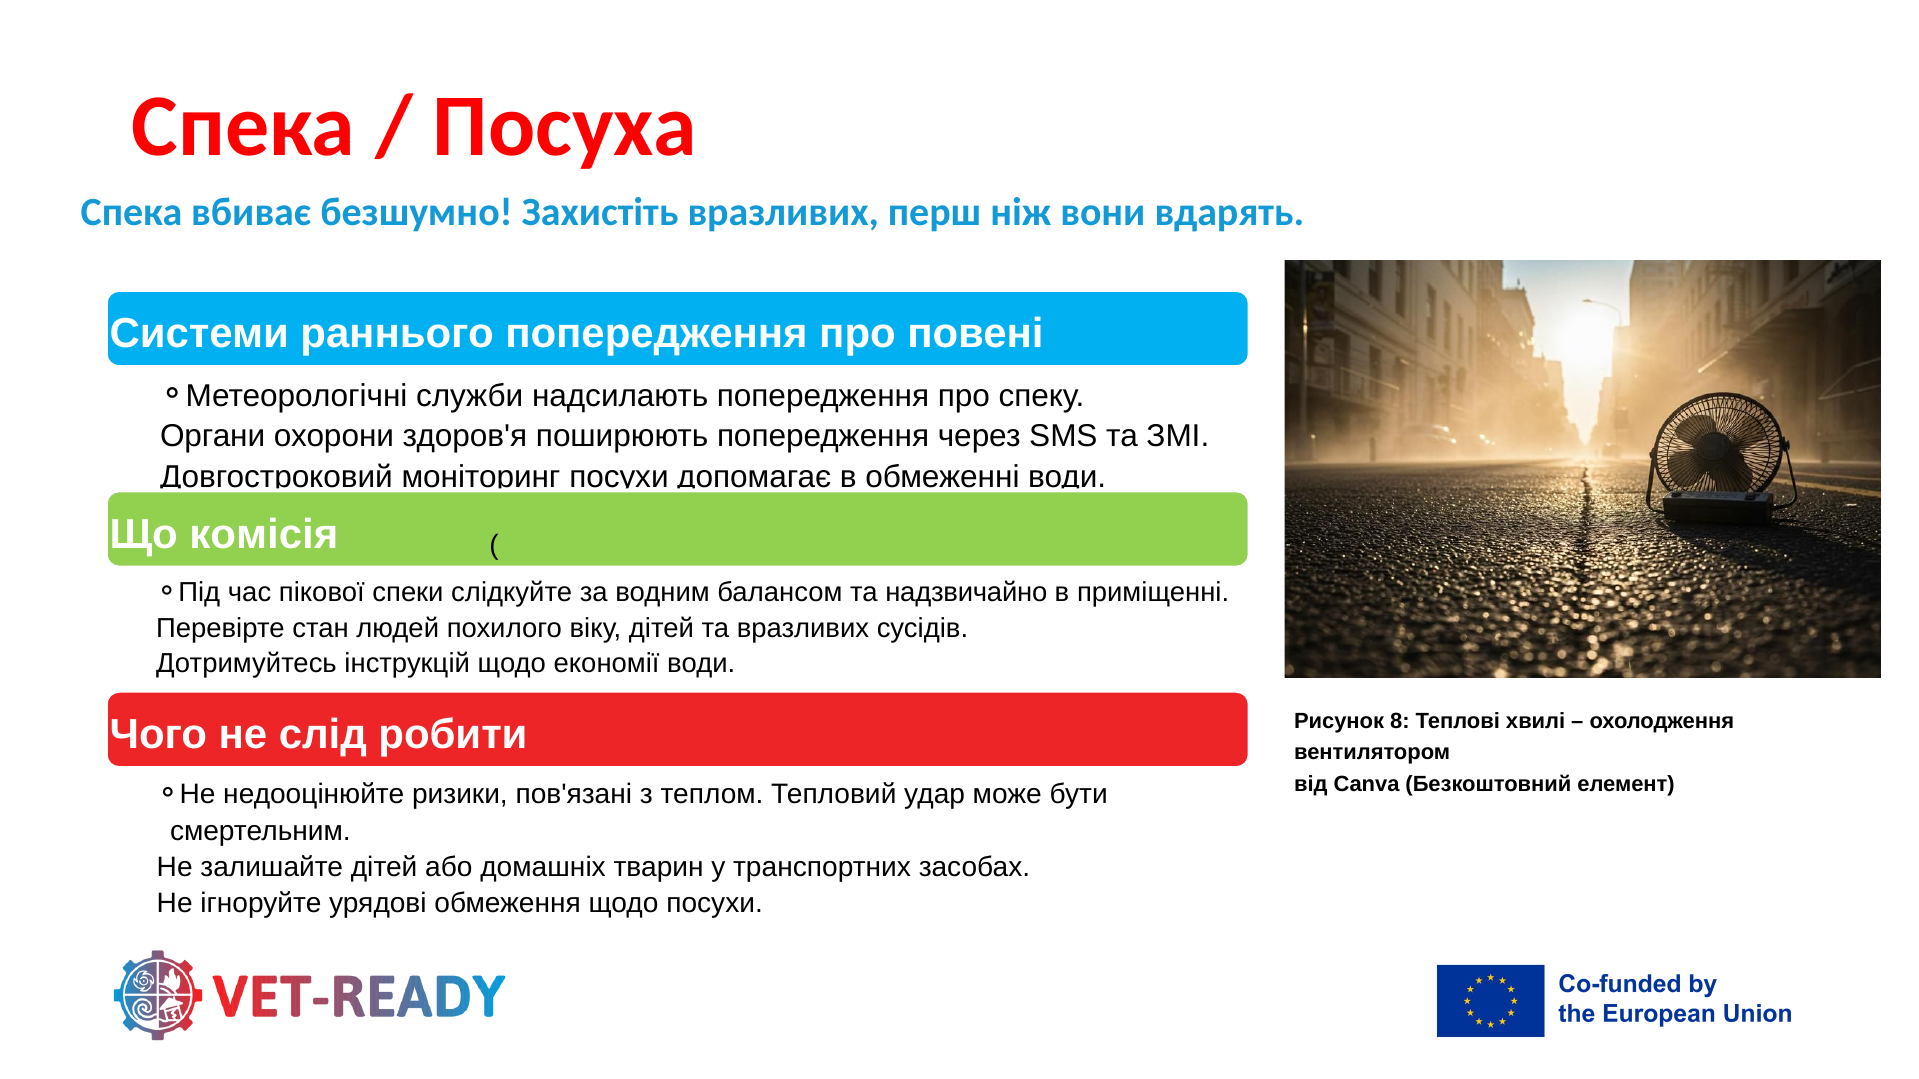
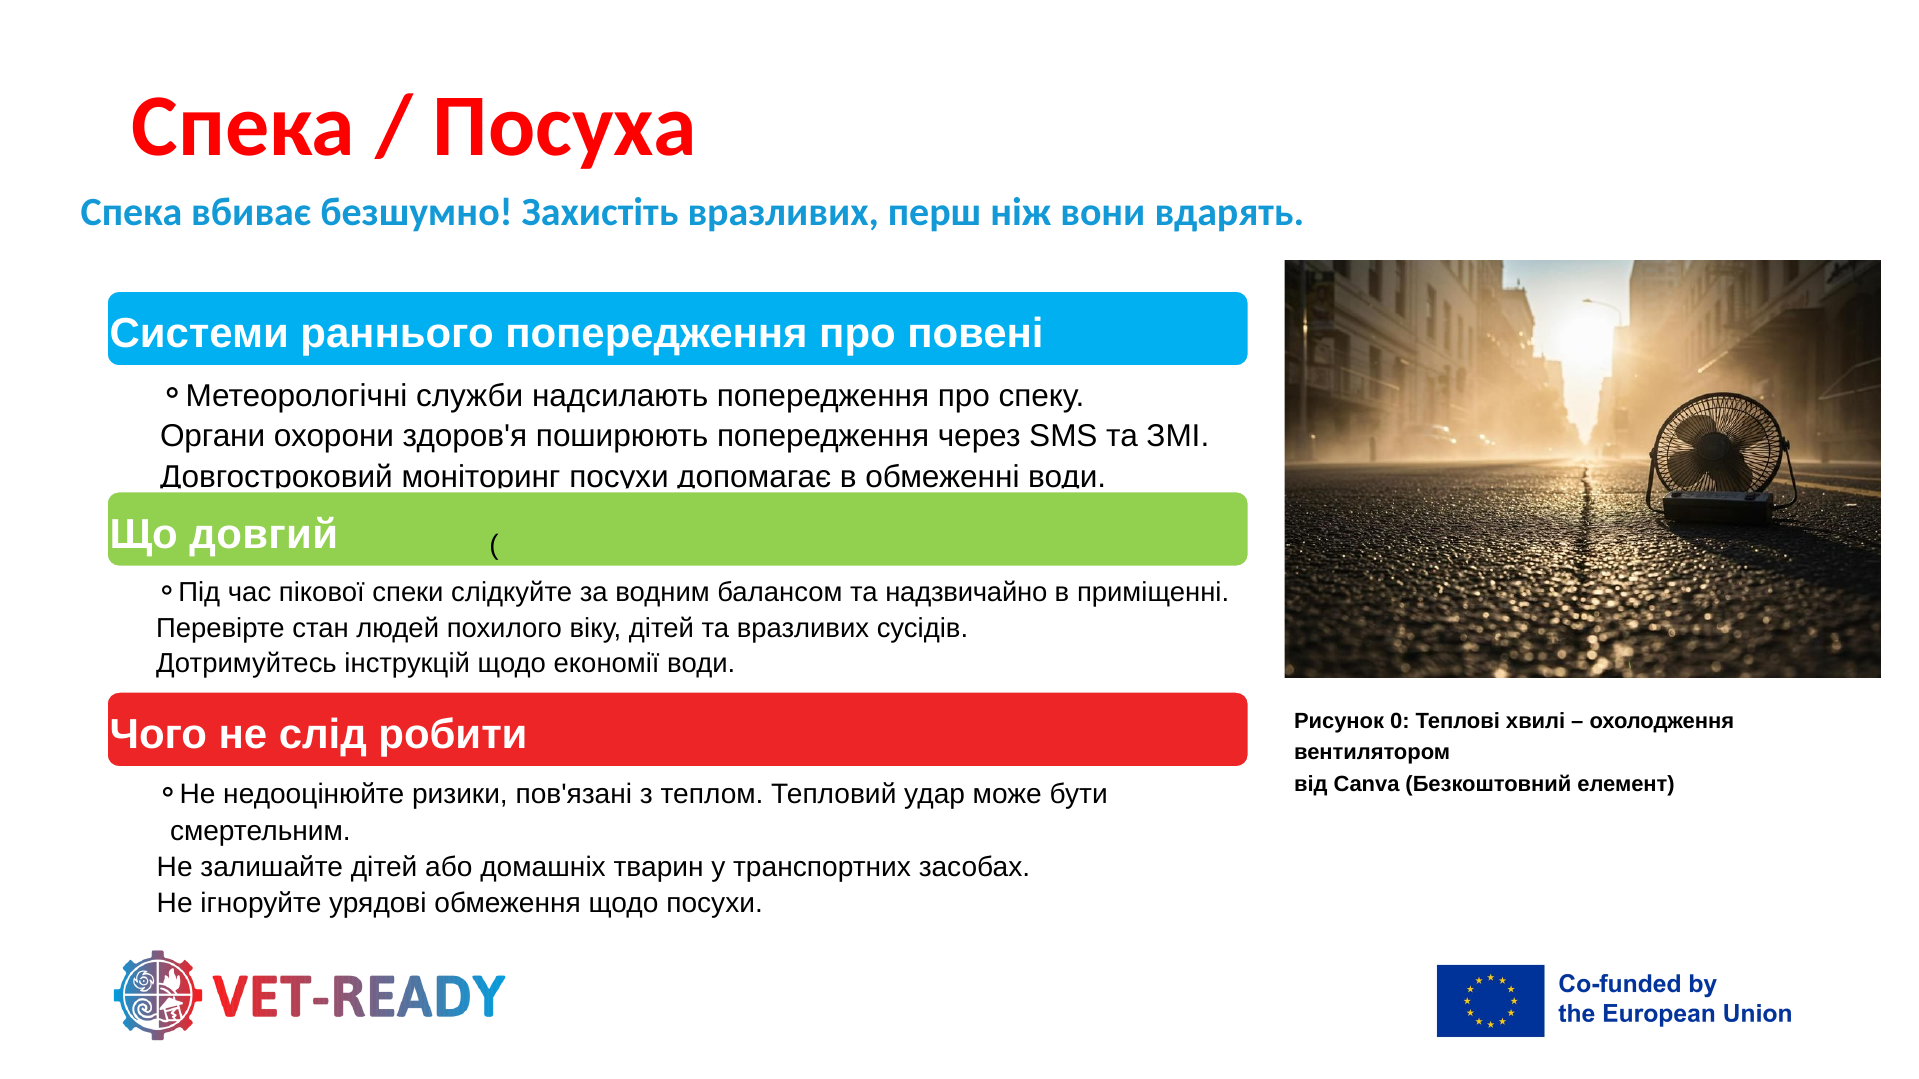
комісія: комісія -> довгий
8: 8 -> 0
